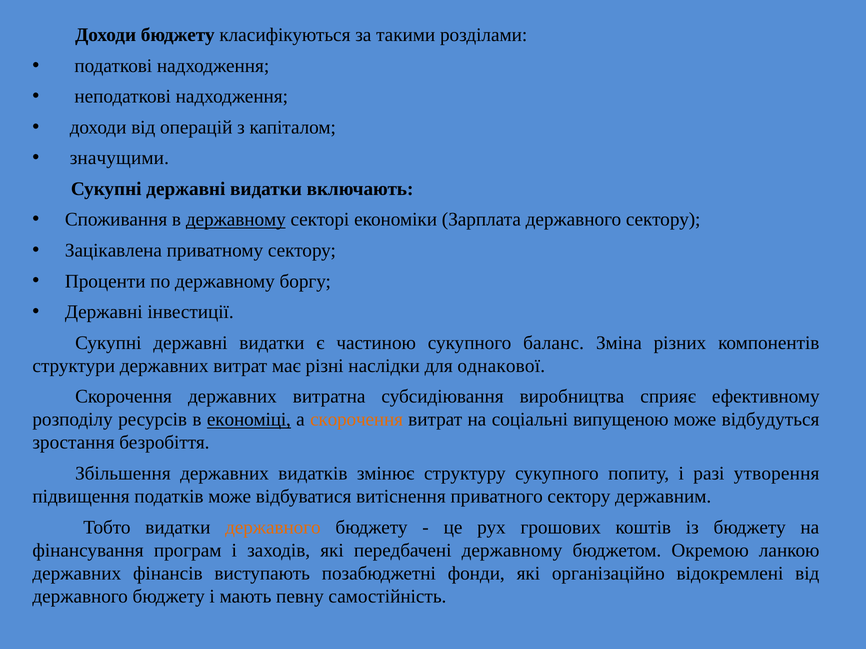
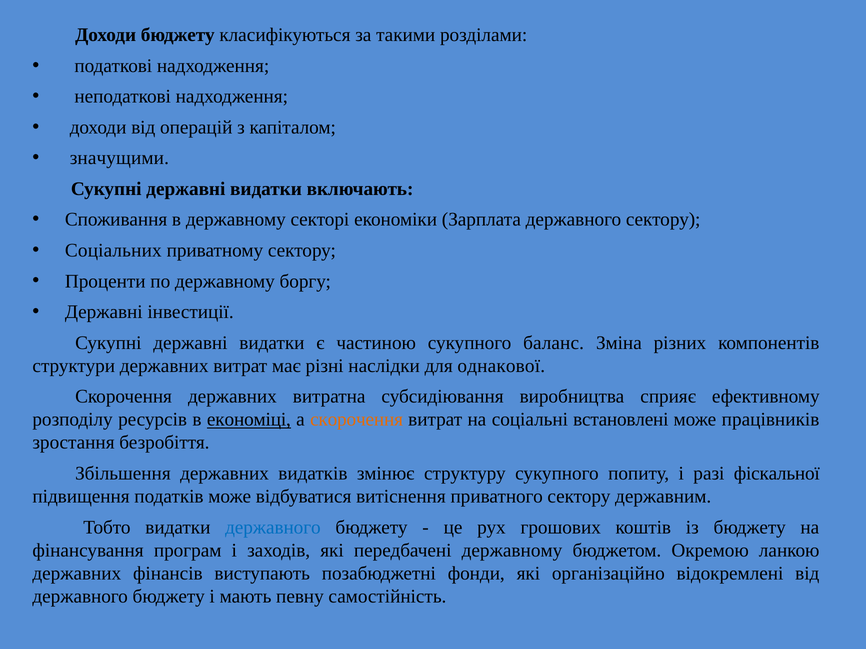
державному at (236, 220) underline: present -> none
Зацікавлена: Зацікавлена -> Соціальних
випущеною: випущеною -> встановлені
відбудуться: відбудуться -> працівників
утворення: утворення -> фіскальної
державного at (273, 528) colour: orange -> blue
